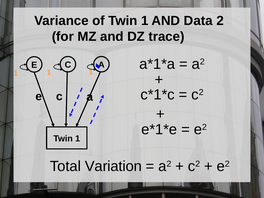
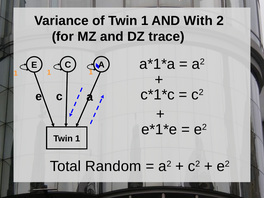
Data: Data -> With
Variation: Variation -> Random
